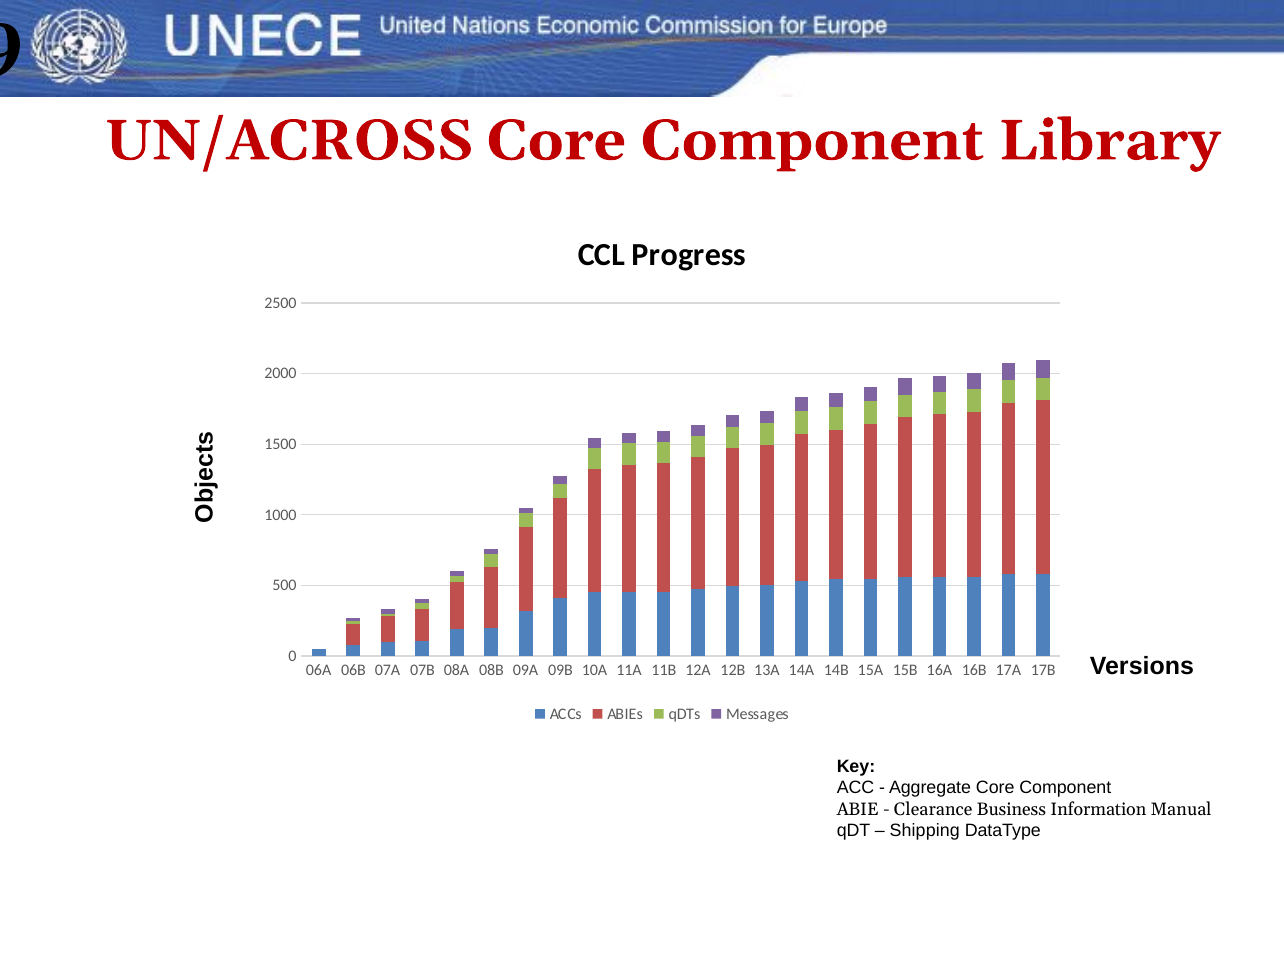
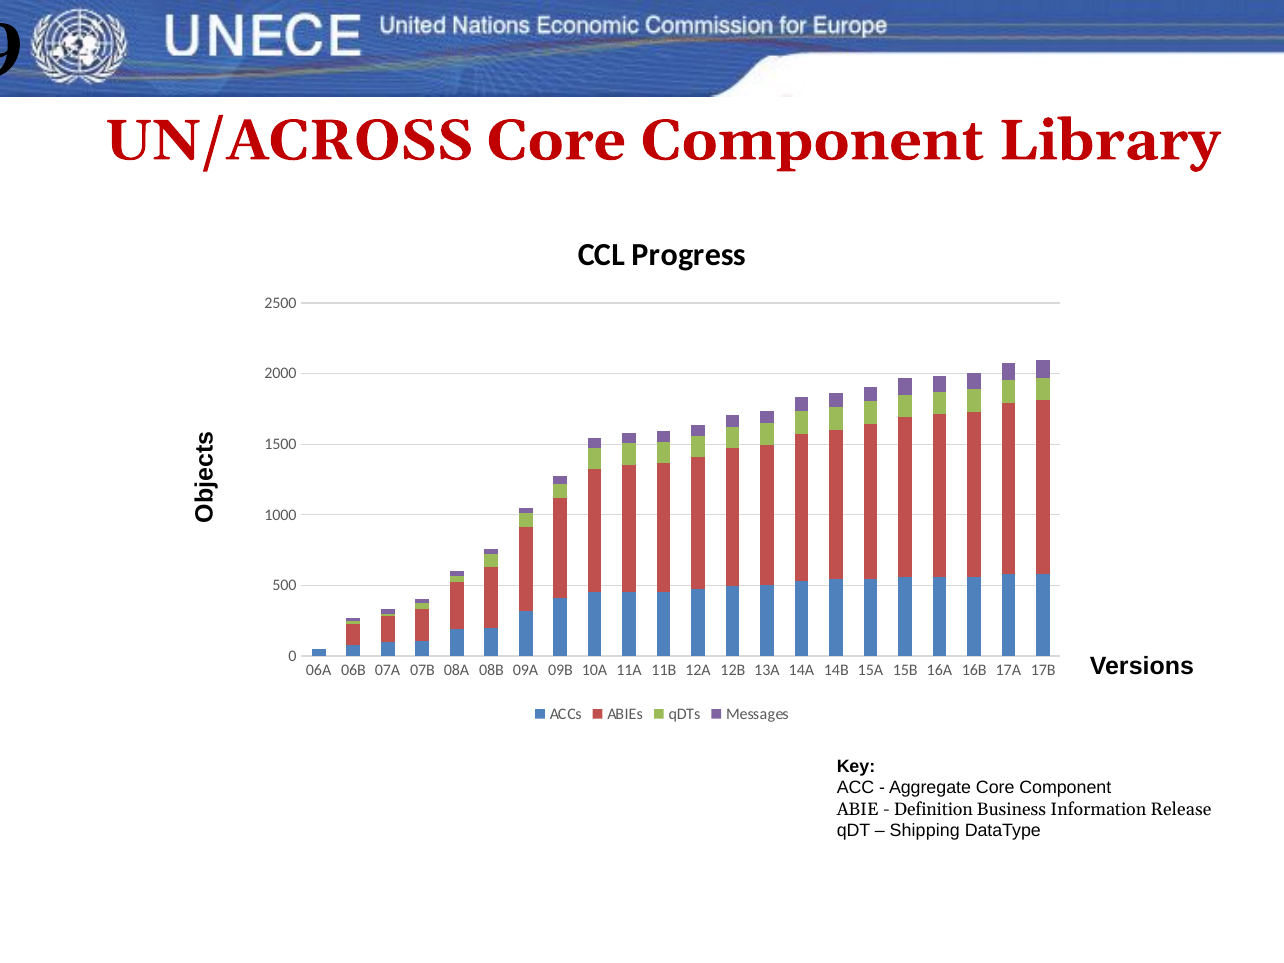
Clearance: Clearance -> Definition
Manual: Manual -> Release
